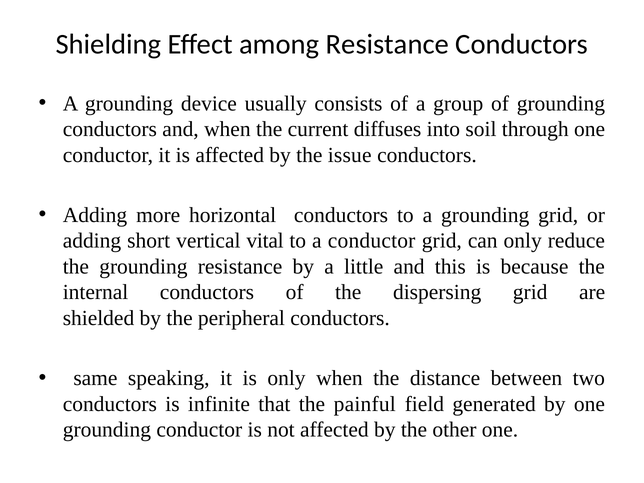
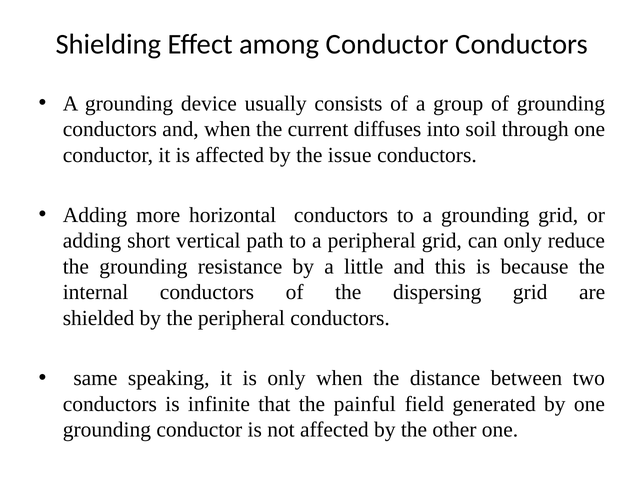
among Resistance: Resistance -> Conductor
vital: vital -> path
a conductor: conductor -> peripheral
